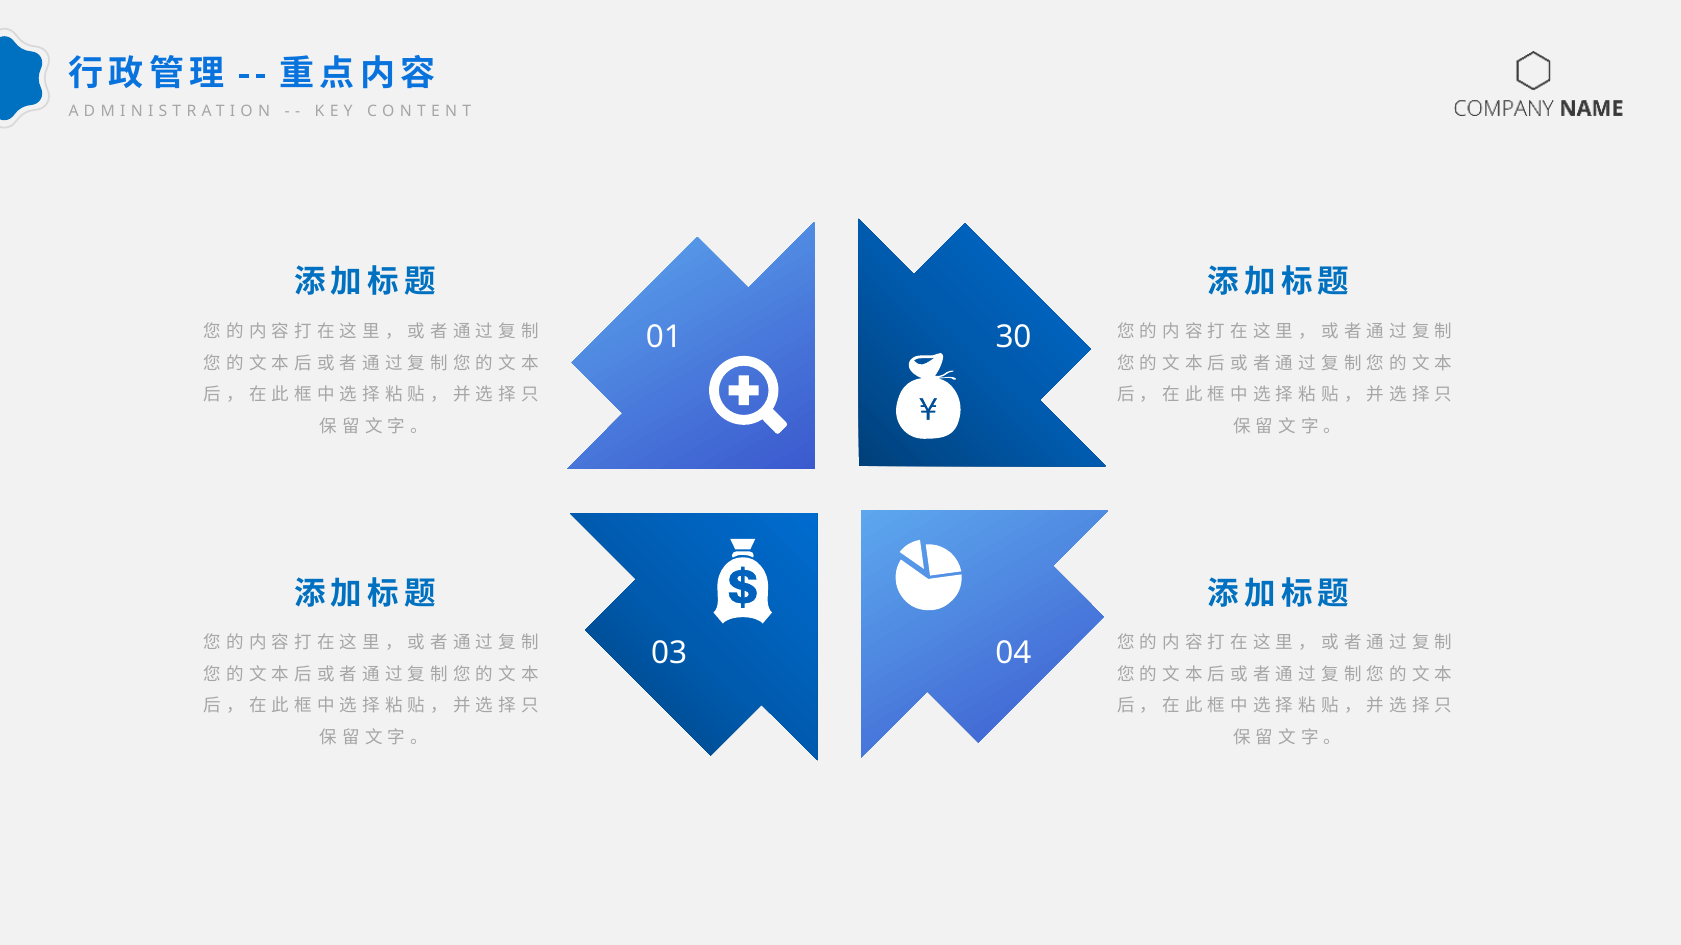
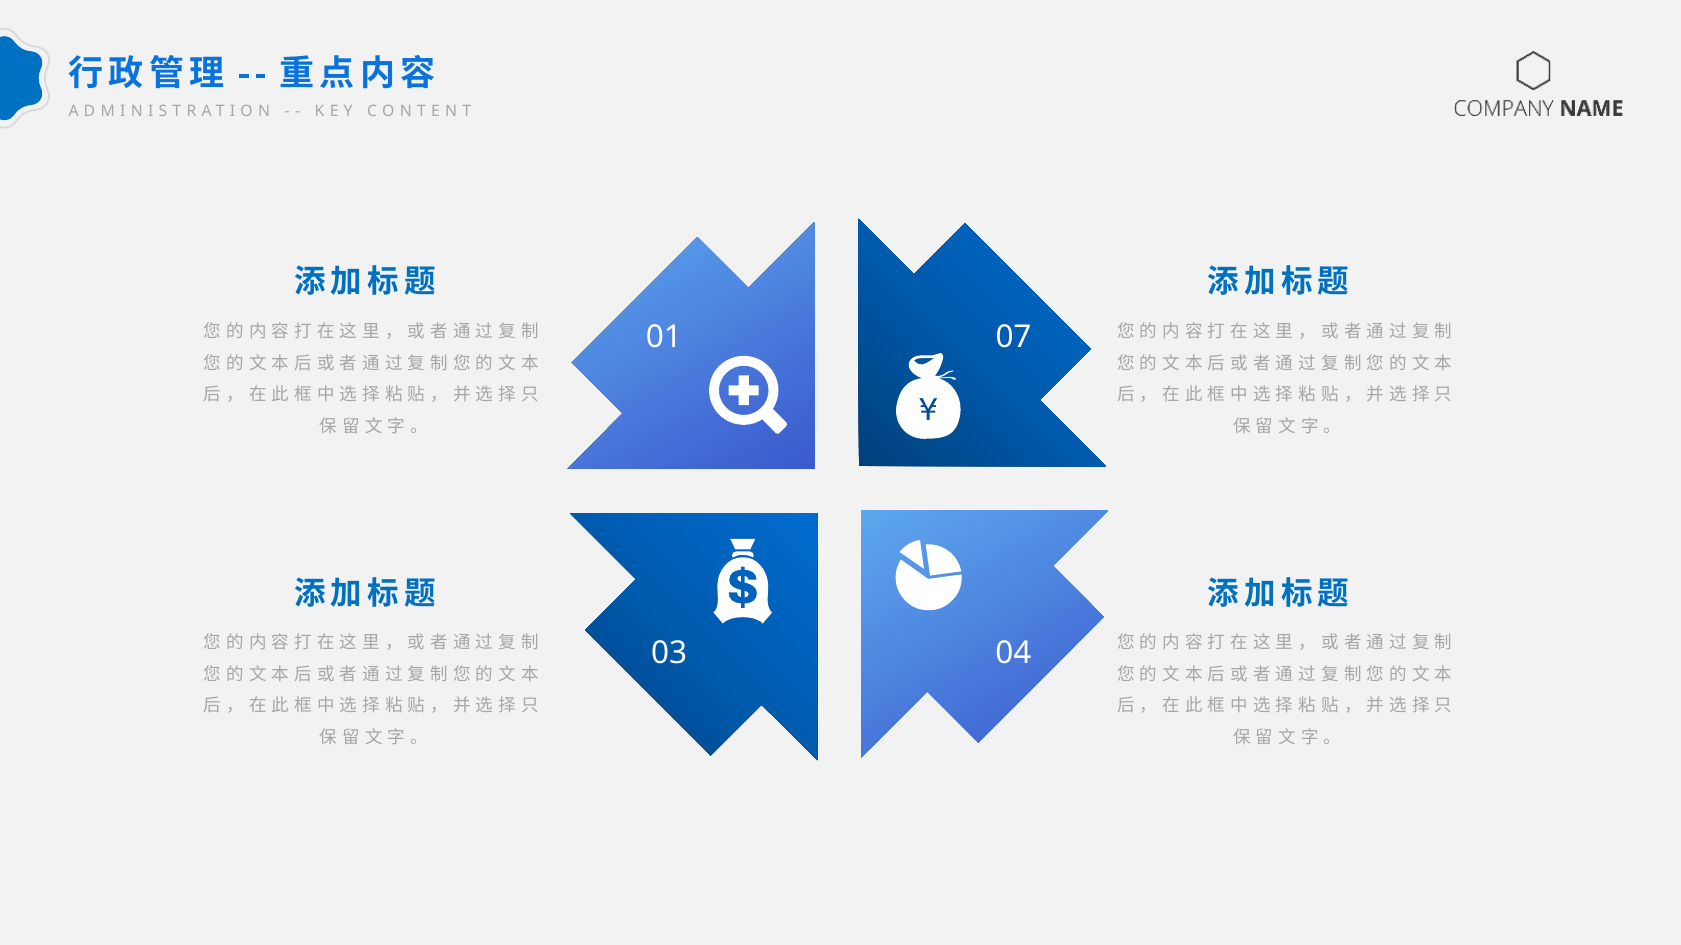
30: 30 -> 07
